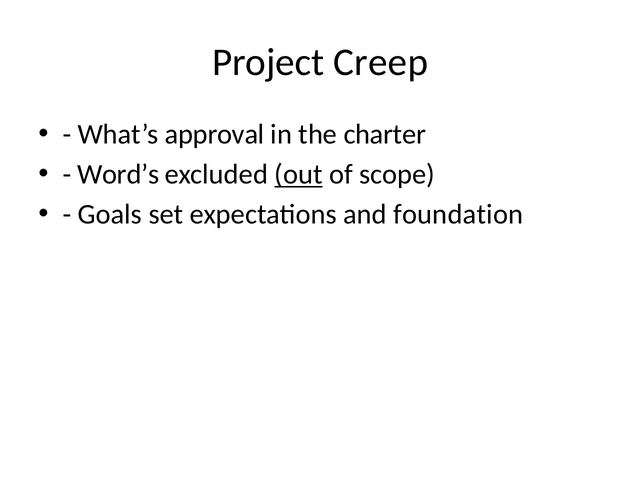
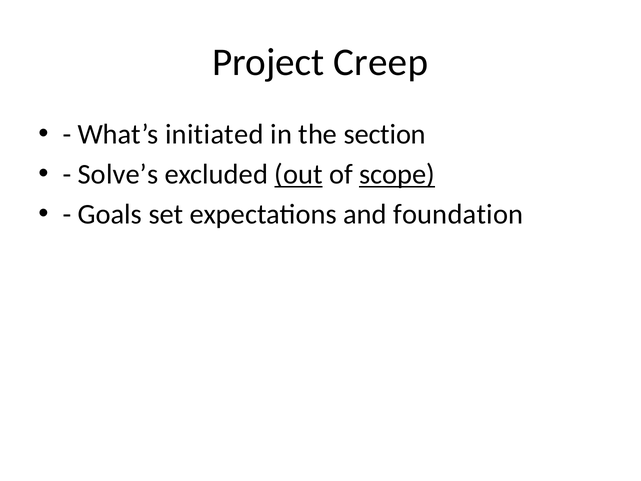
approval: approval -> initiated
charter: charter -> section
Word’s: Word’s -> Solve’s
scope underline: none -> present
